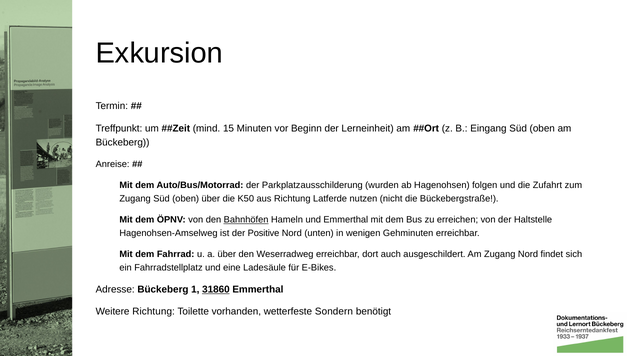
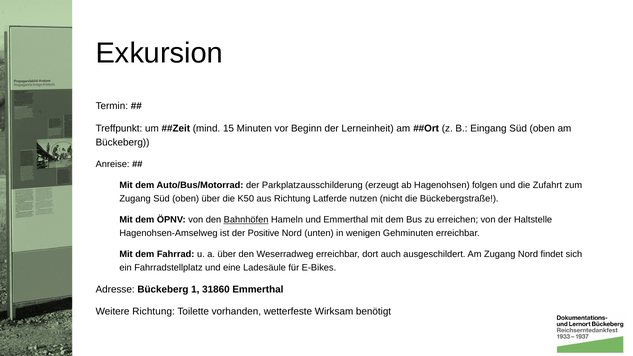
wurden: wurden -> erzeugt
31860 underline: present -> none
Sondern: Sondern -> Wirksam
